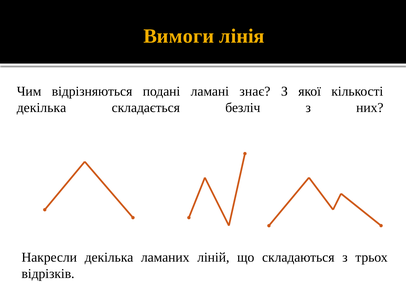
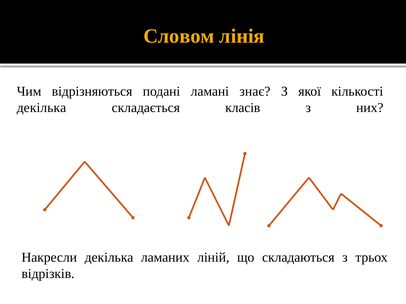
Вимоги: Вимоги -> Словом
безліч: безліч -> класів
